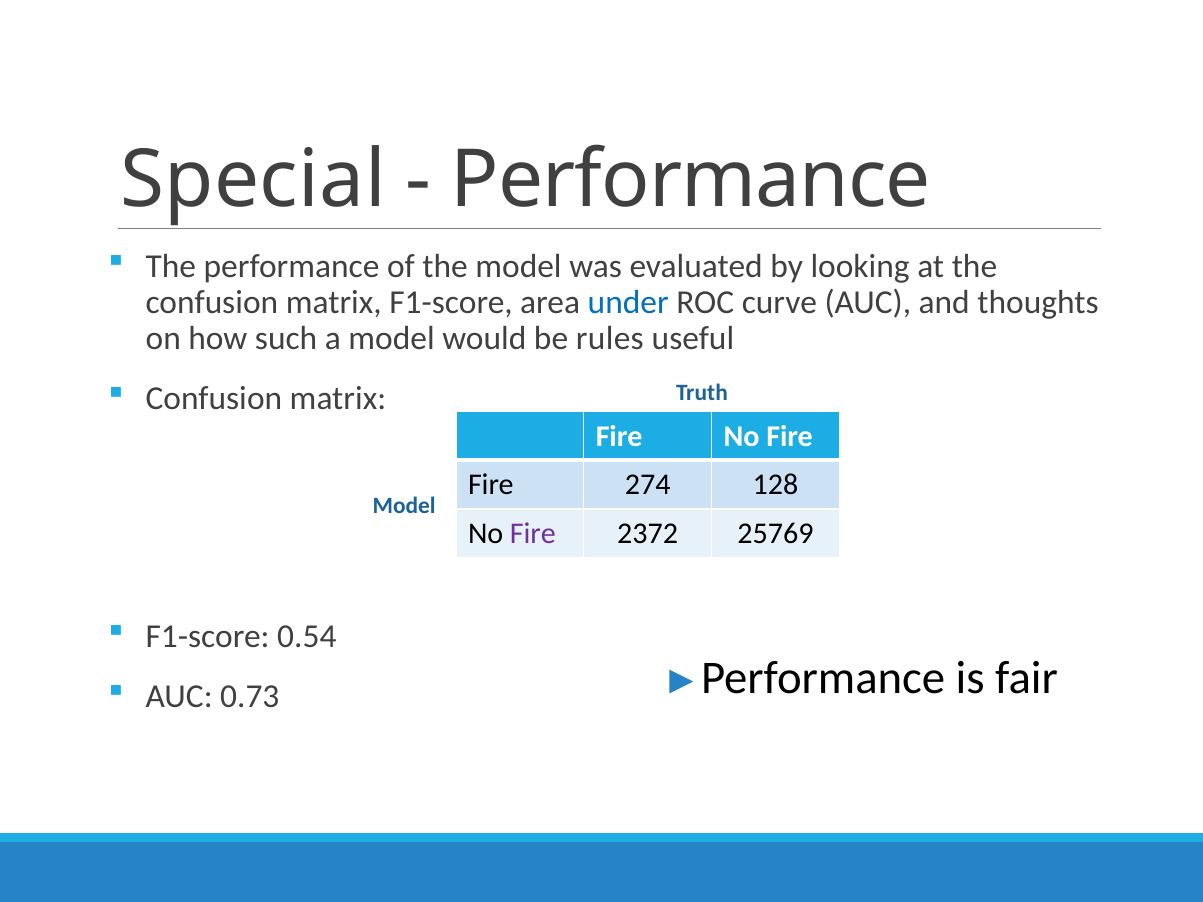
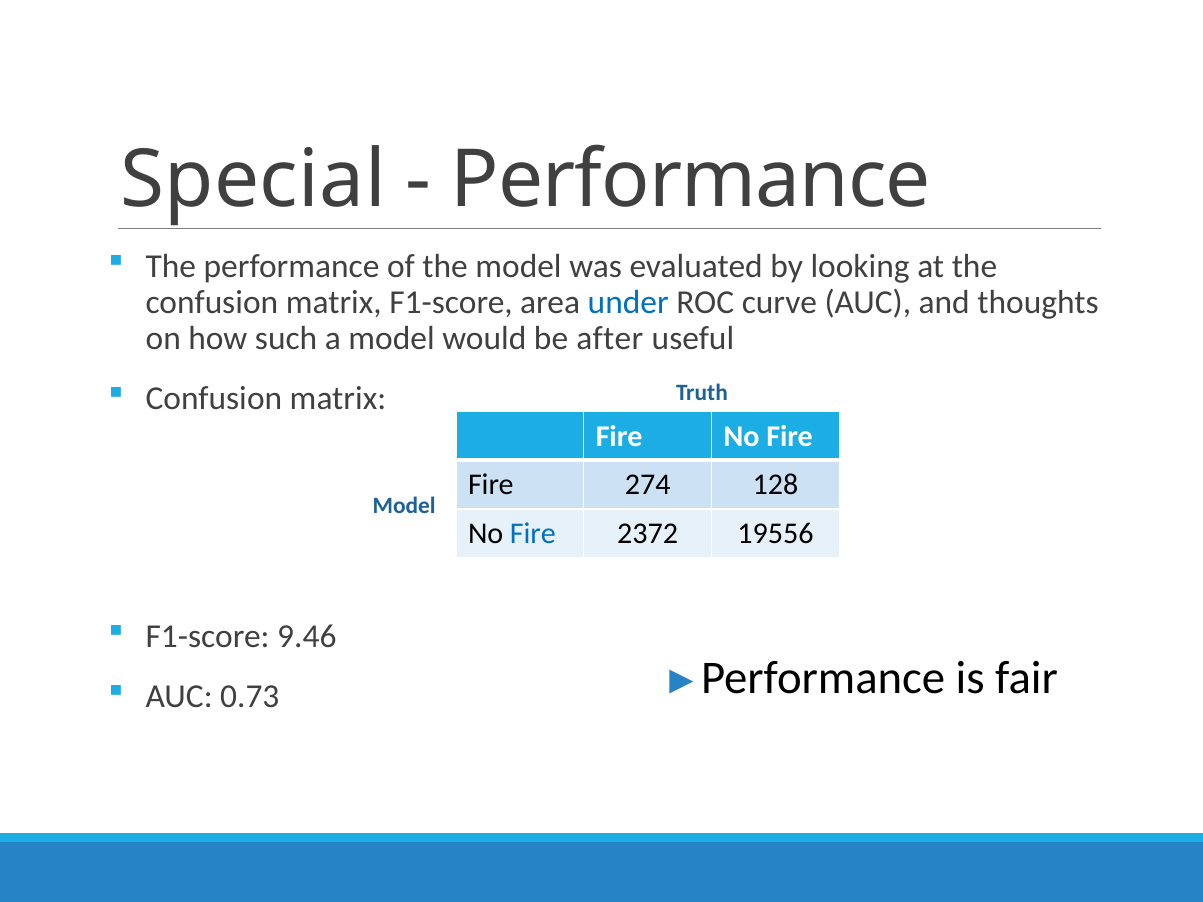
rules: rules -> after
Fire at (533, 534) colour: purple -> blue
25769: 25769 -> 19556
0.54: 0.54 -> 9.46
